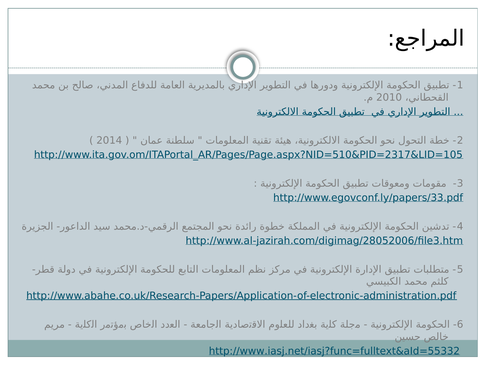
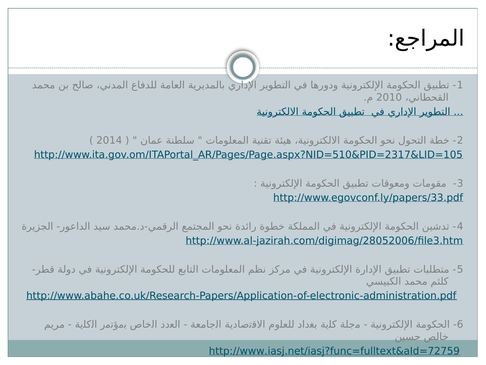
http://www.iasj.net/iasj?func=fulltext&aId=55332: http://www.iasj.net/iasj?func=fulltext&aId=55332 -> http://www.iasj.net/iasj?func=fulltext&aId=72759
